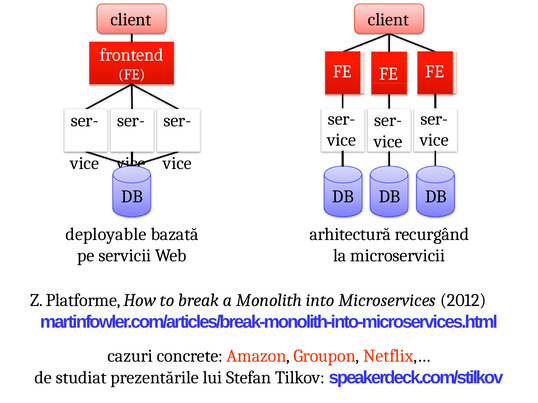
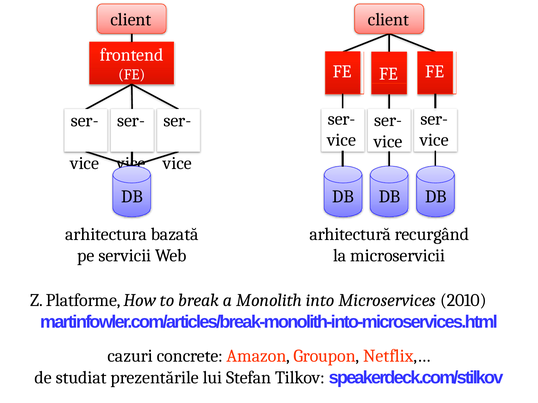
deployable: deployable -> arhitectura
2012: 2012 -> 2010
